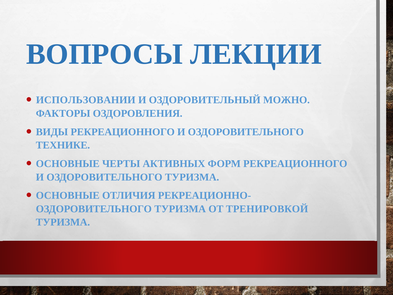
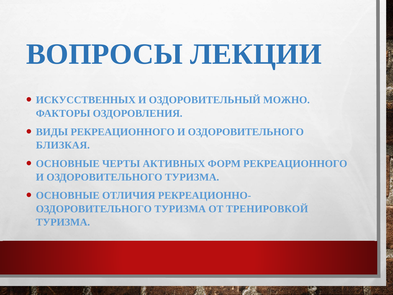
ИСПОЛЬЗОВАНИИ: ИСПОЛЬЗОВАНИИ -> ИСКУССТВЕННЫХ
ТЕХНИКЕ: ТЕХНИКЕ -> БЛИЗКАЯ
